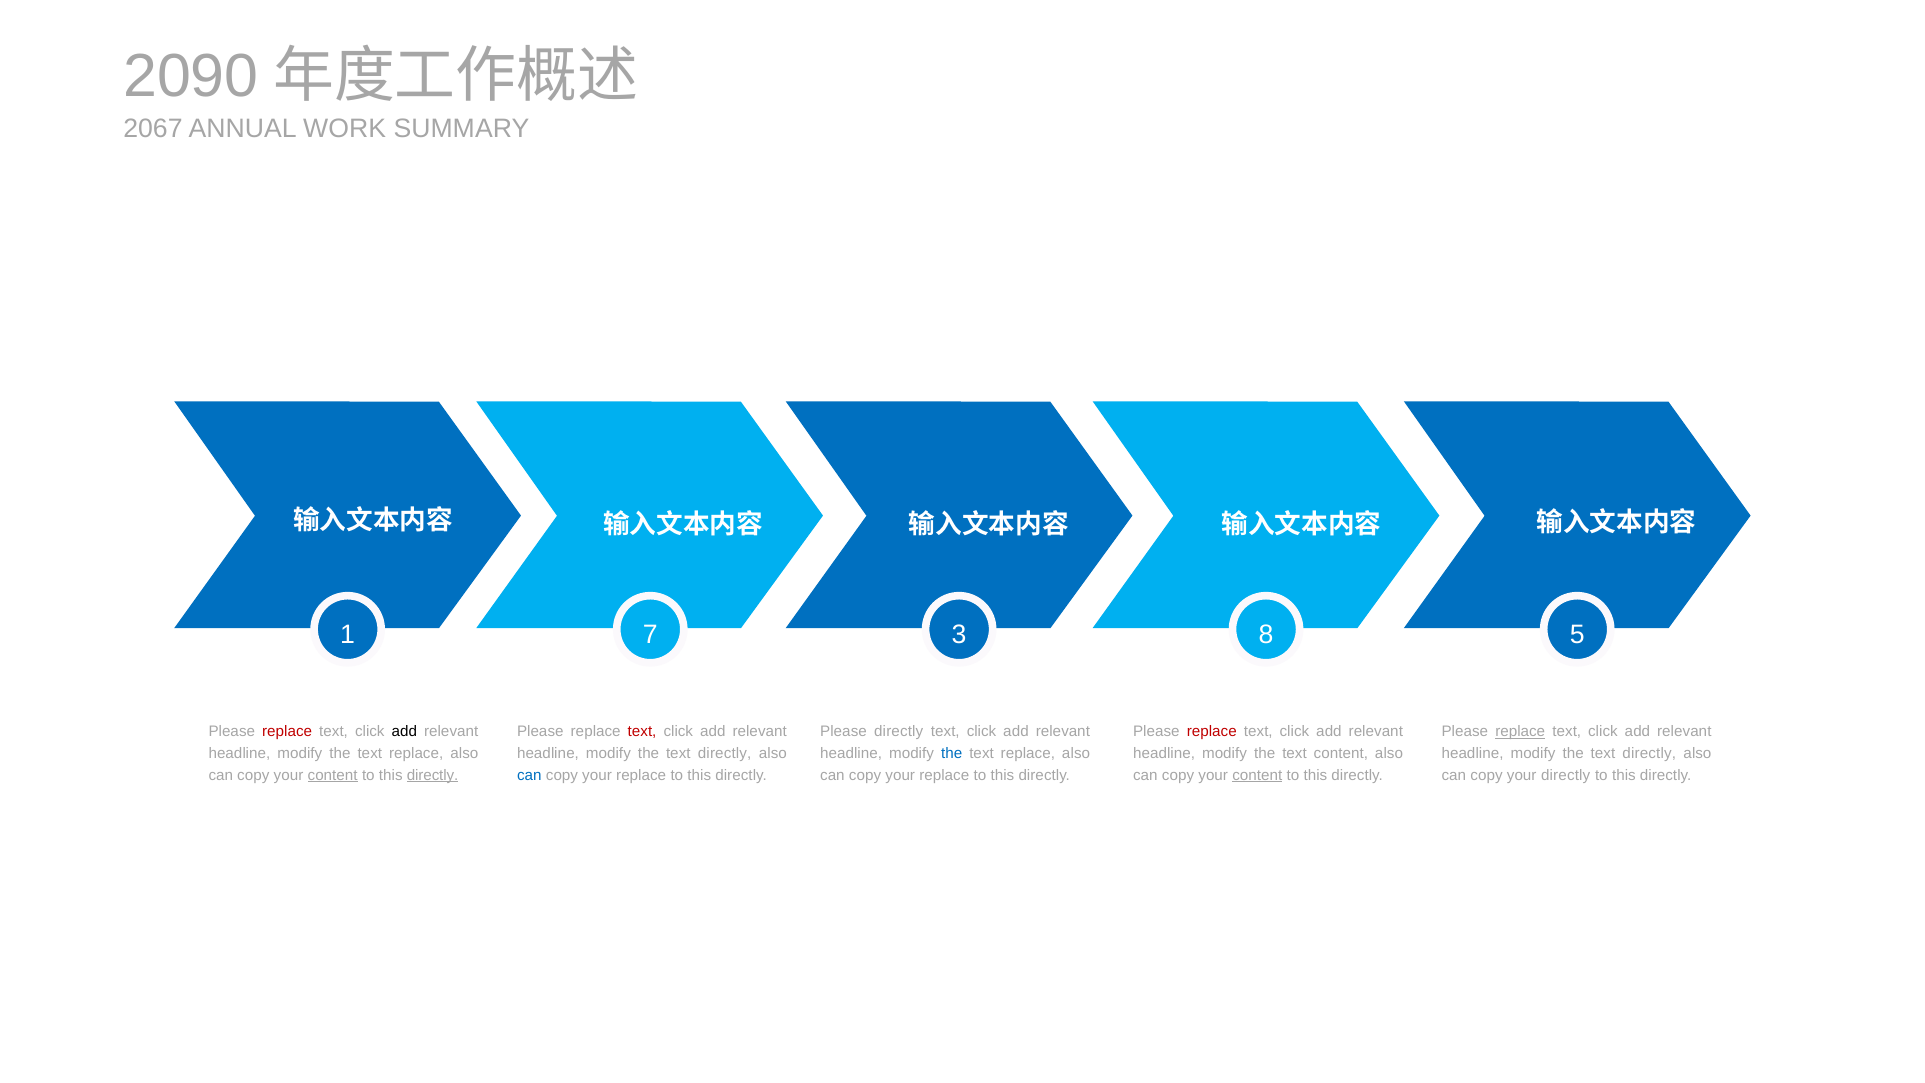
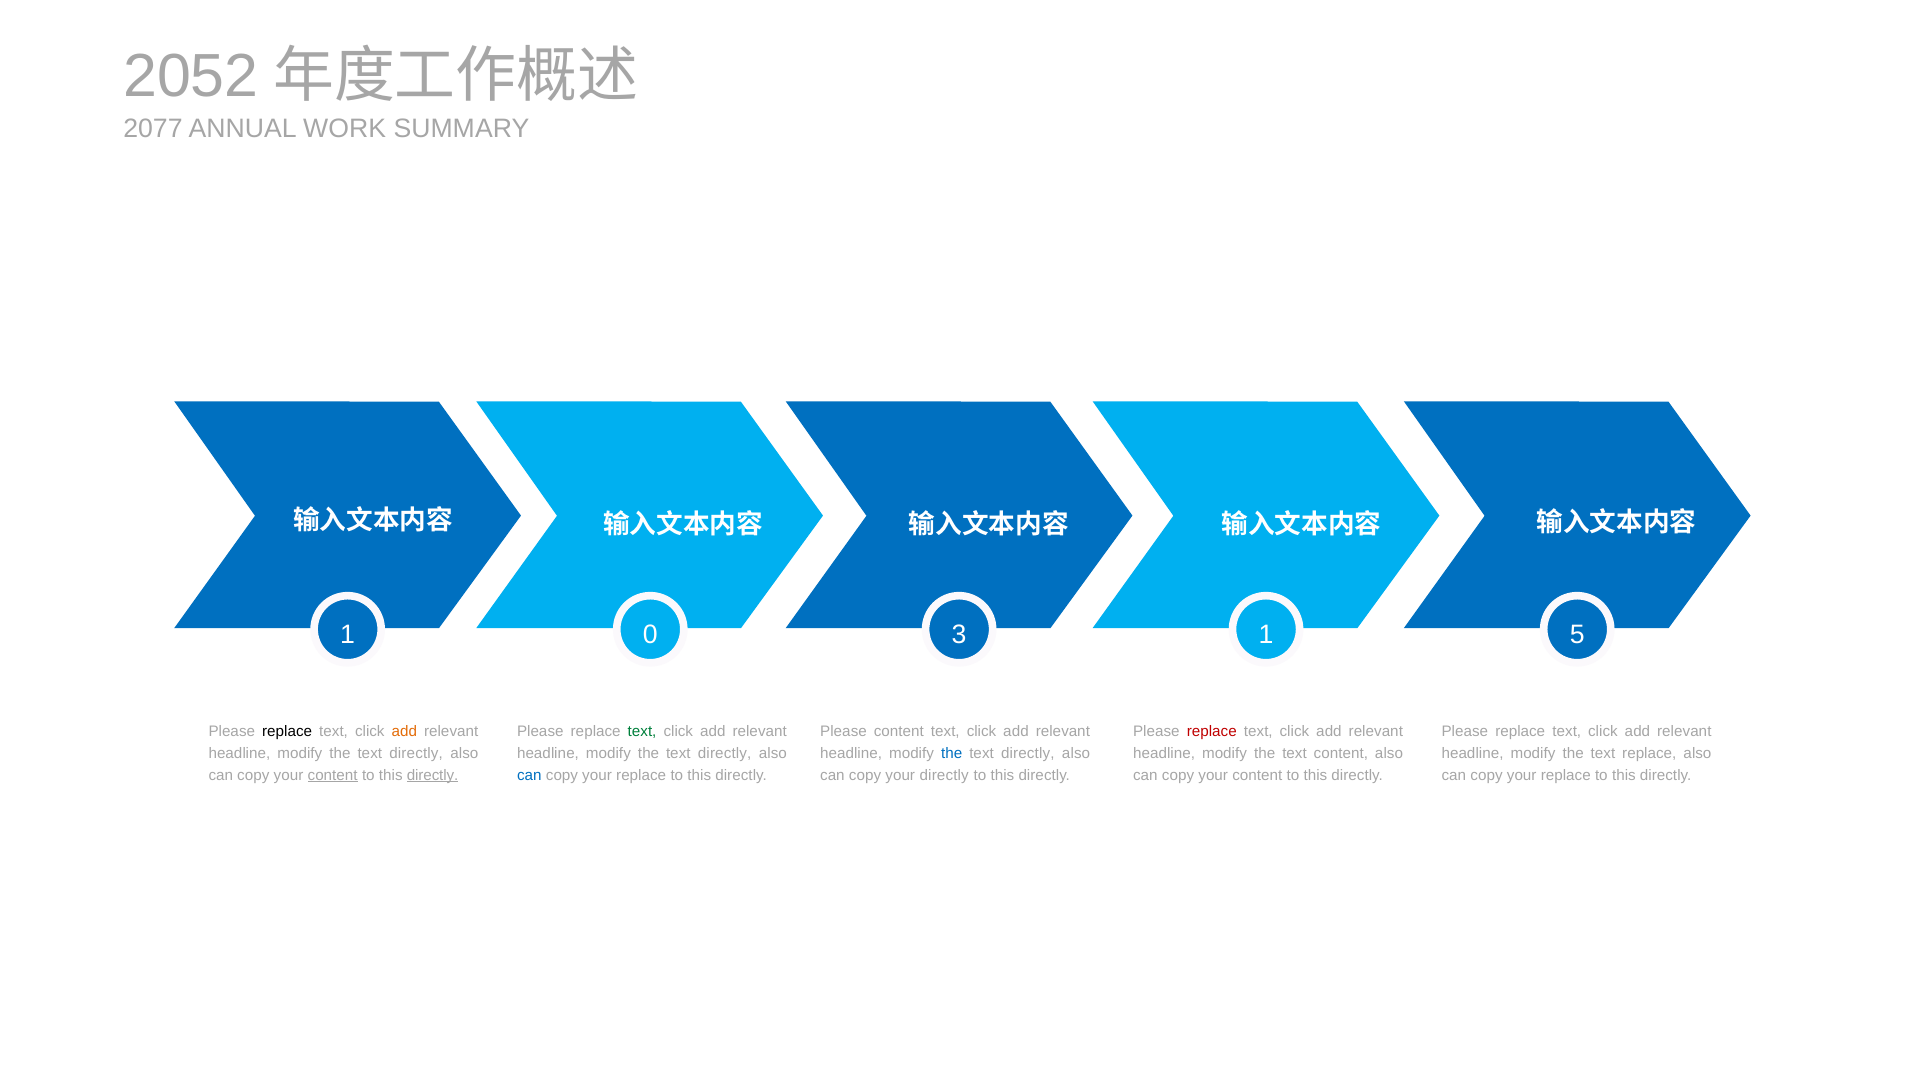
2090: 2090 -> 2052
2067: 2067 -> 2077
7: 7 -> 0
3 8: 8 -> 1
replace at (287, 731) colour: red -> black
add at (404, 731) colour: black -> orange
text at (642, 731) colour: red -> green
Please directly: directly -> content
replace at (1520, 731) underline: present -> none
replace at (416, 753): replace -> directly
replace at (1028, 753): replace -> directly
directly at (1649, 753): directly -> replace
replace at (944, 775): replace -> directly
content at (1257, 775) underline: present -> none
directly at (1566, 775): directly -> replace
